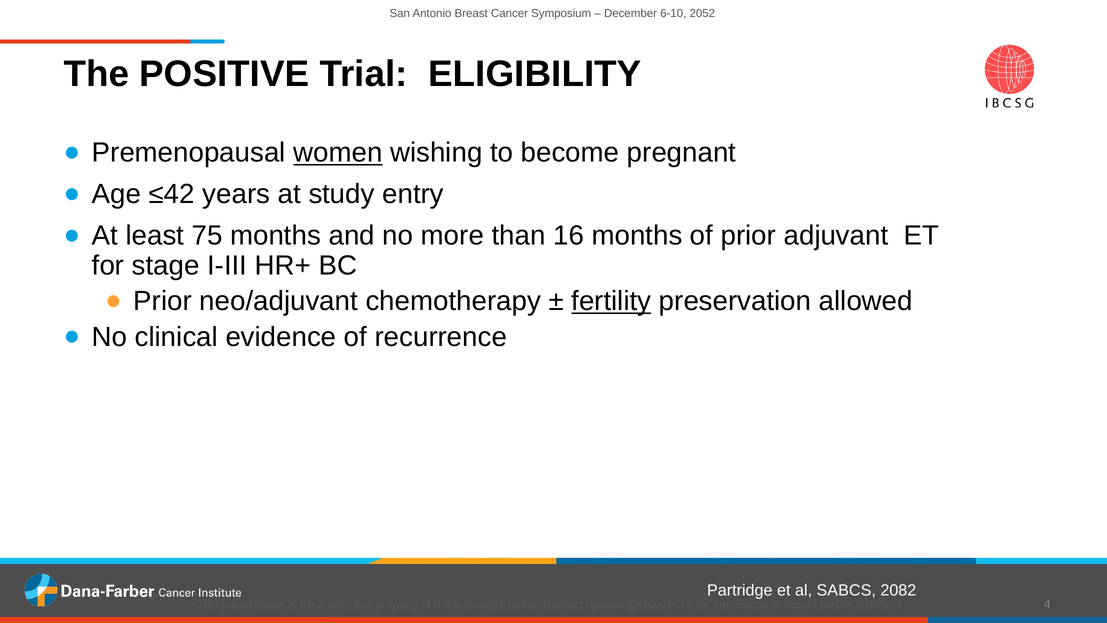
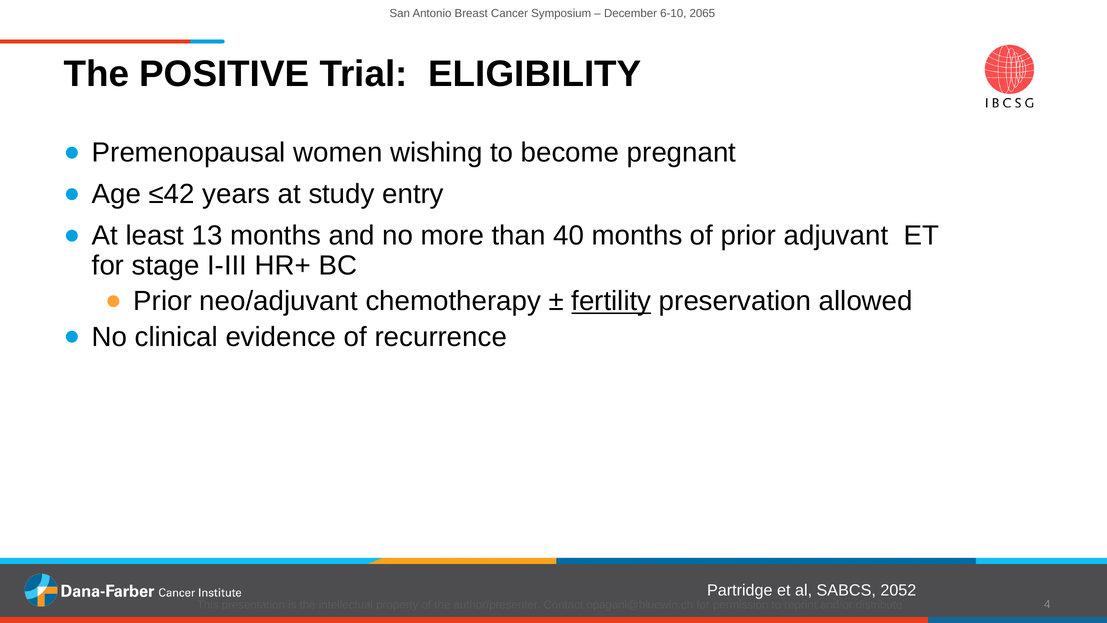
2052: 2052 -> 2065
women underline: present -> none
75: 75 -> 13
16: 16 -> 40
2082: 2082 -> 2052
